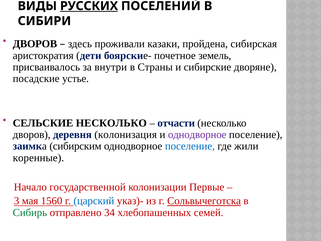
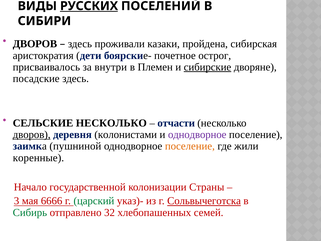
земель: земель -> острог
Страны: Страны -> Племен
сибирские underline: none -> present
посадские устье: устье -> здесь
дворов at (32, 134) underline: none -> present
колонизация: колонизация -> колонистами
сибирским: сибирским -> пушниной
поселение at (190, 146) colour: blue -> orange
Первые: Первые -> Страны
1560: 1560 -> 6666
царский colour: blue -> green
34: 34 -> 32
